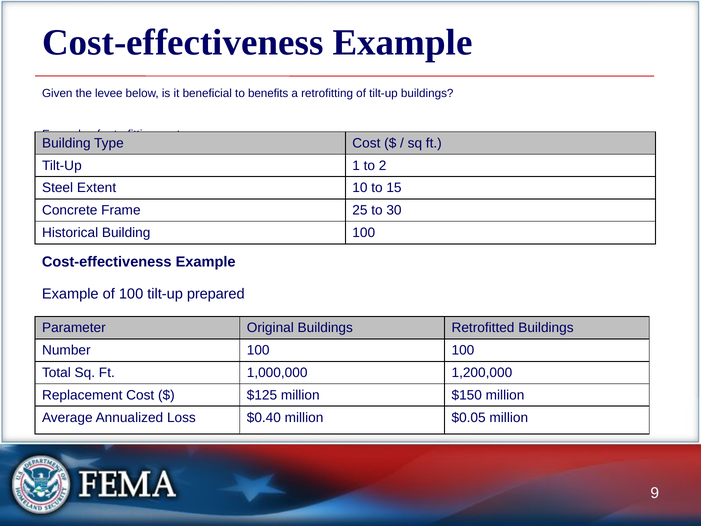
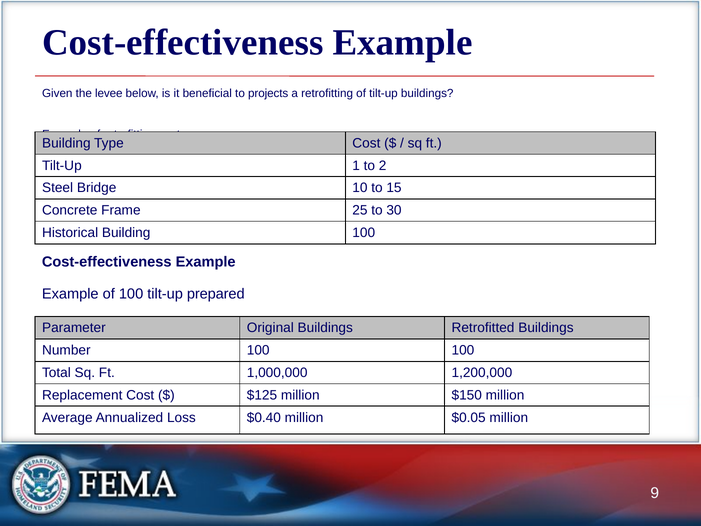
benefits: benefits -> projects
Extent: Extent -> Bridge
